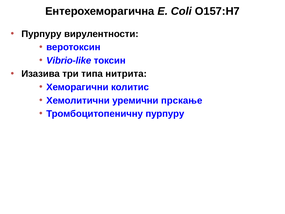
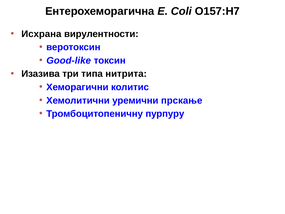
Пурпуру at (41, 34): Пурпуру -> Исхрана
Vibrio-like: Vibrio-like -> Good-like
